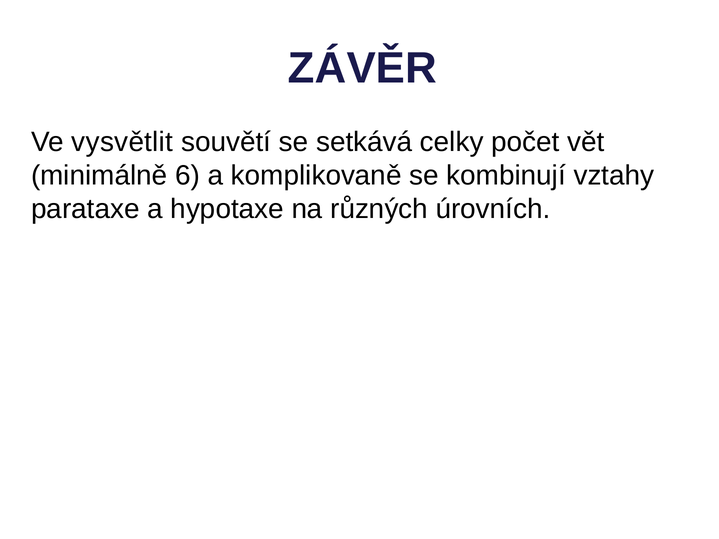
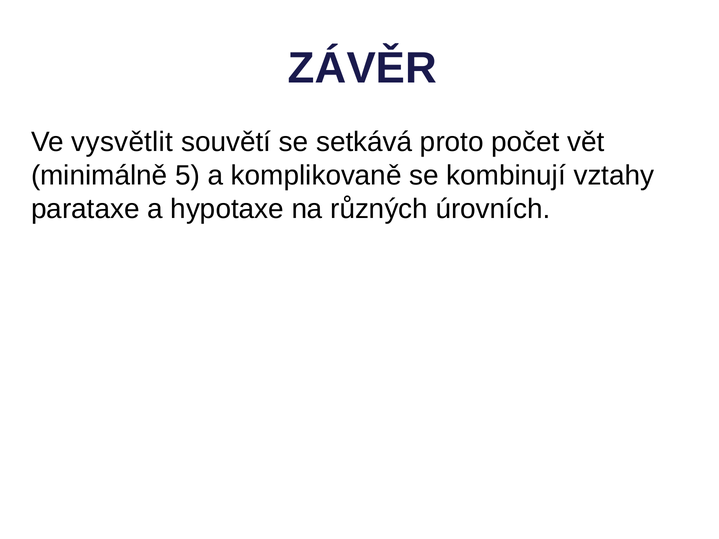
celky: celky -> proto
6: 6 -> 5
